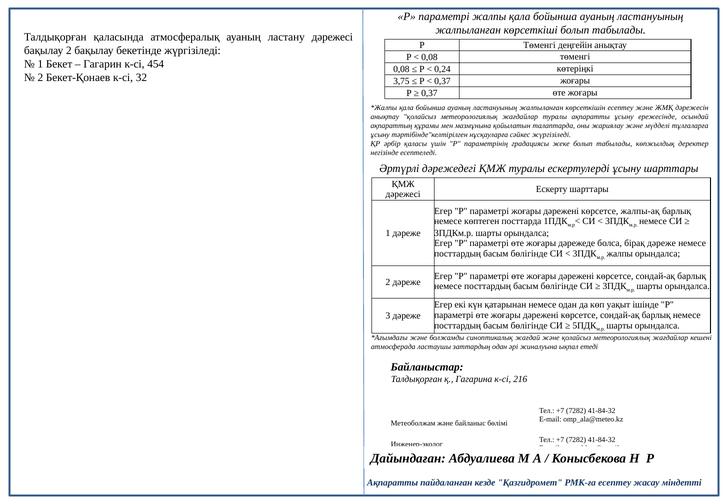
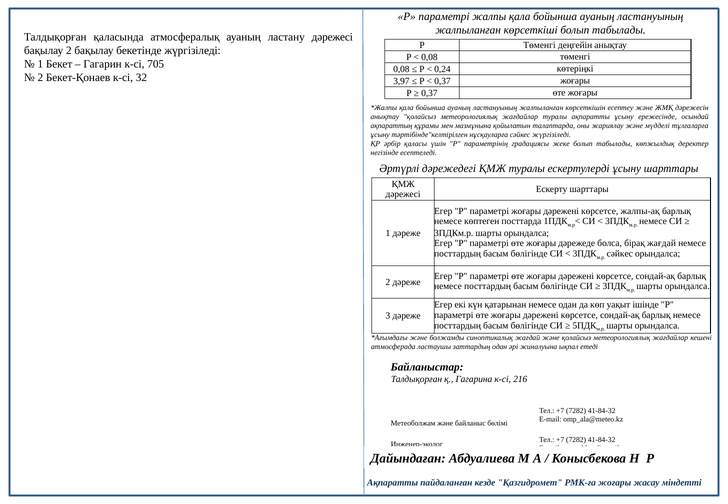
454: 454 -> 705
3,75: 3,75 -> 3,97
бірақ дәреже: дәреже -> жағдай
жалпы at (620, 254): жалпы -> сәйкес
РМК-ға есептеу: есептеу -> жоғары
